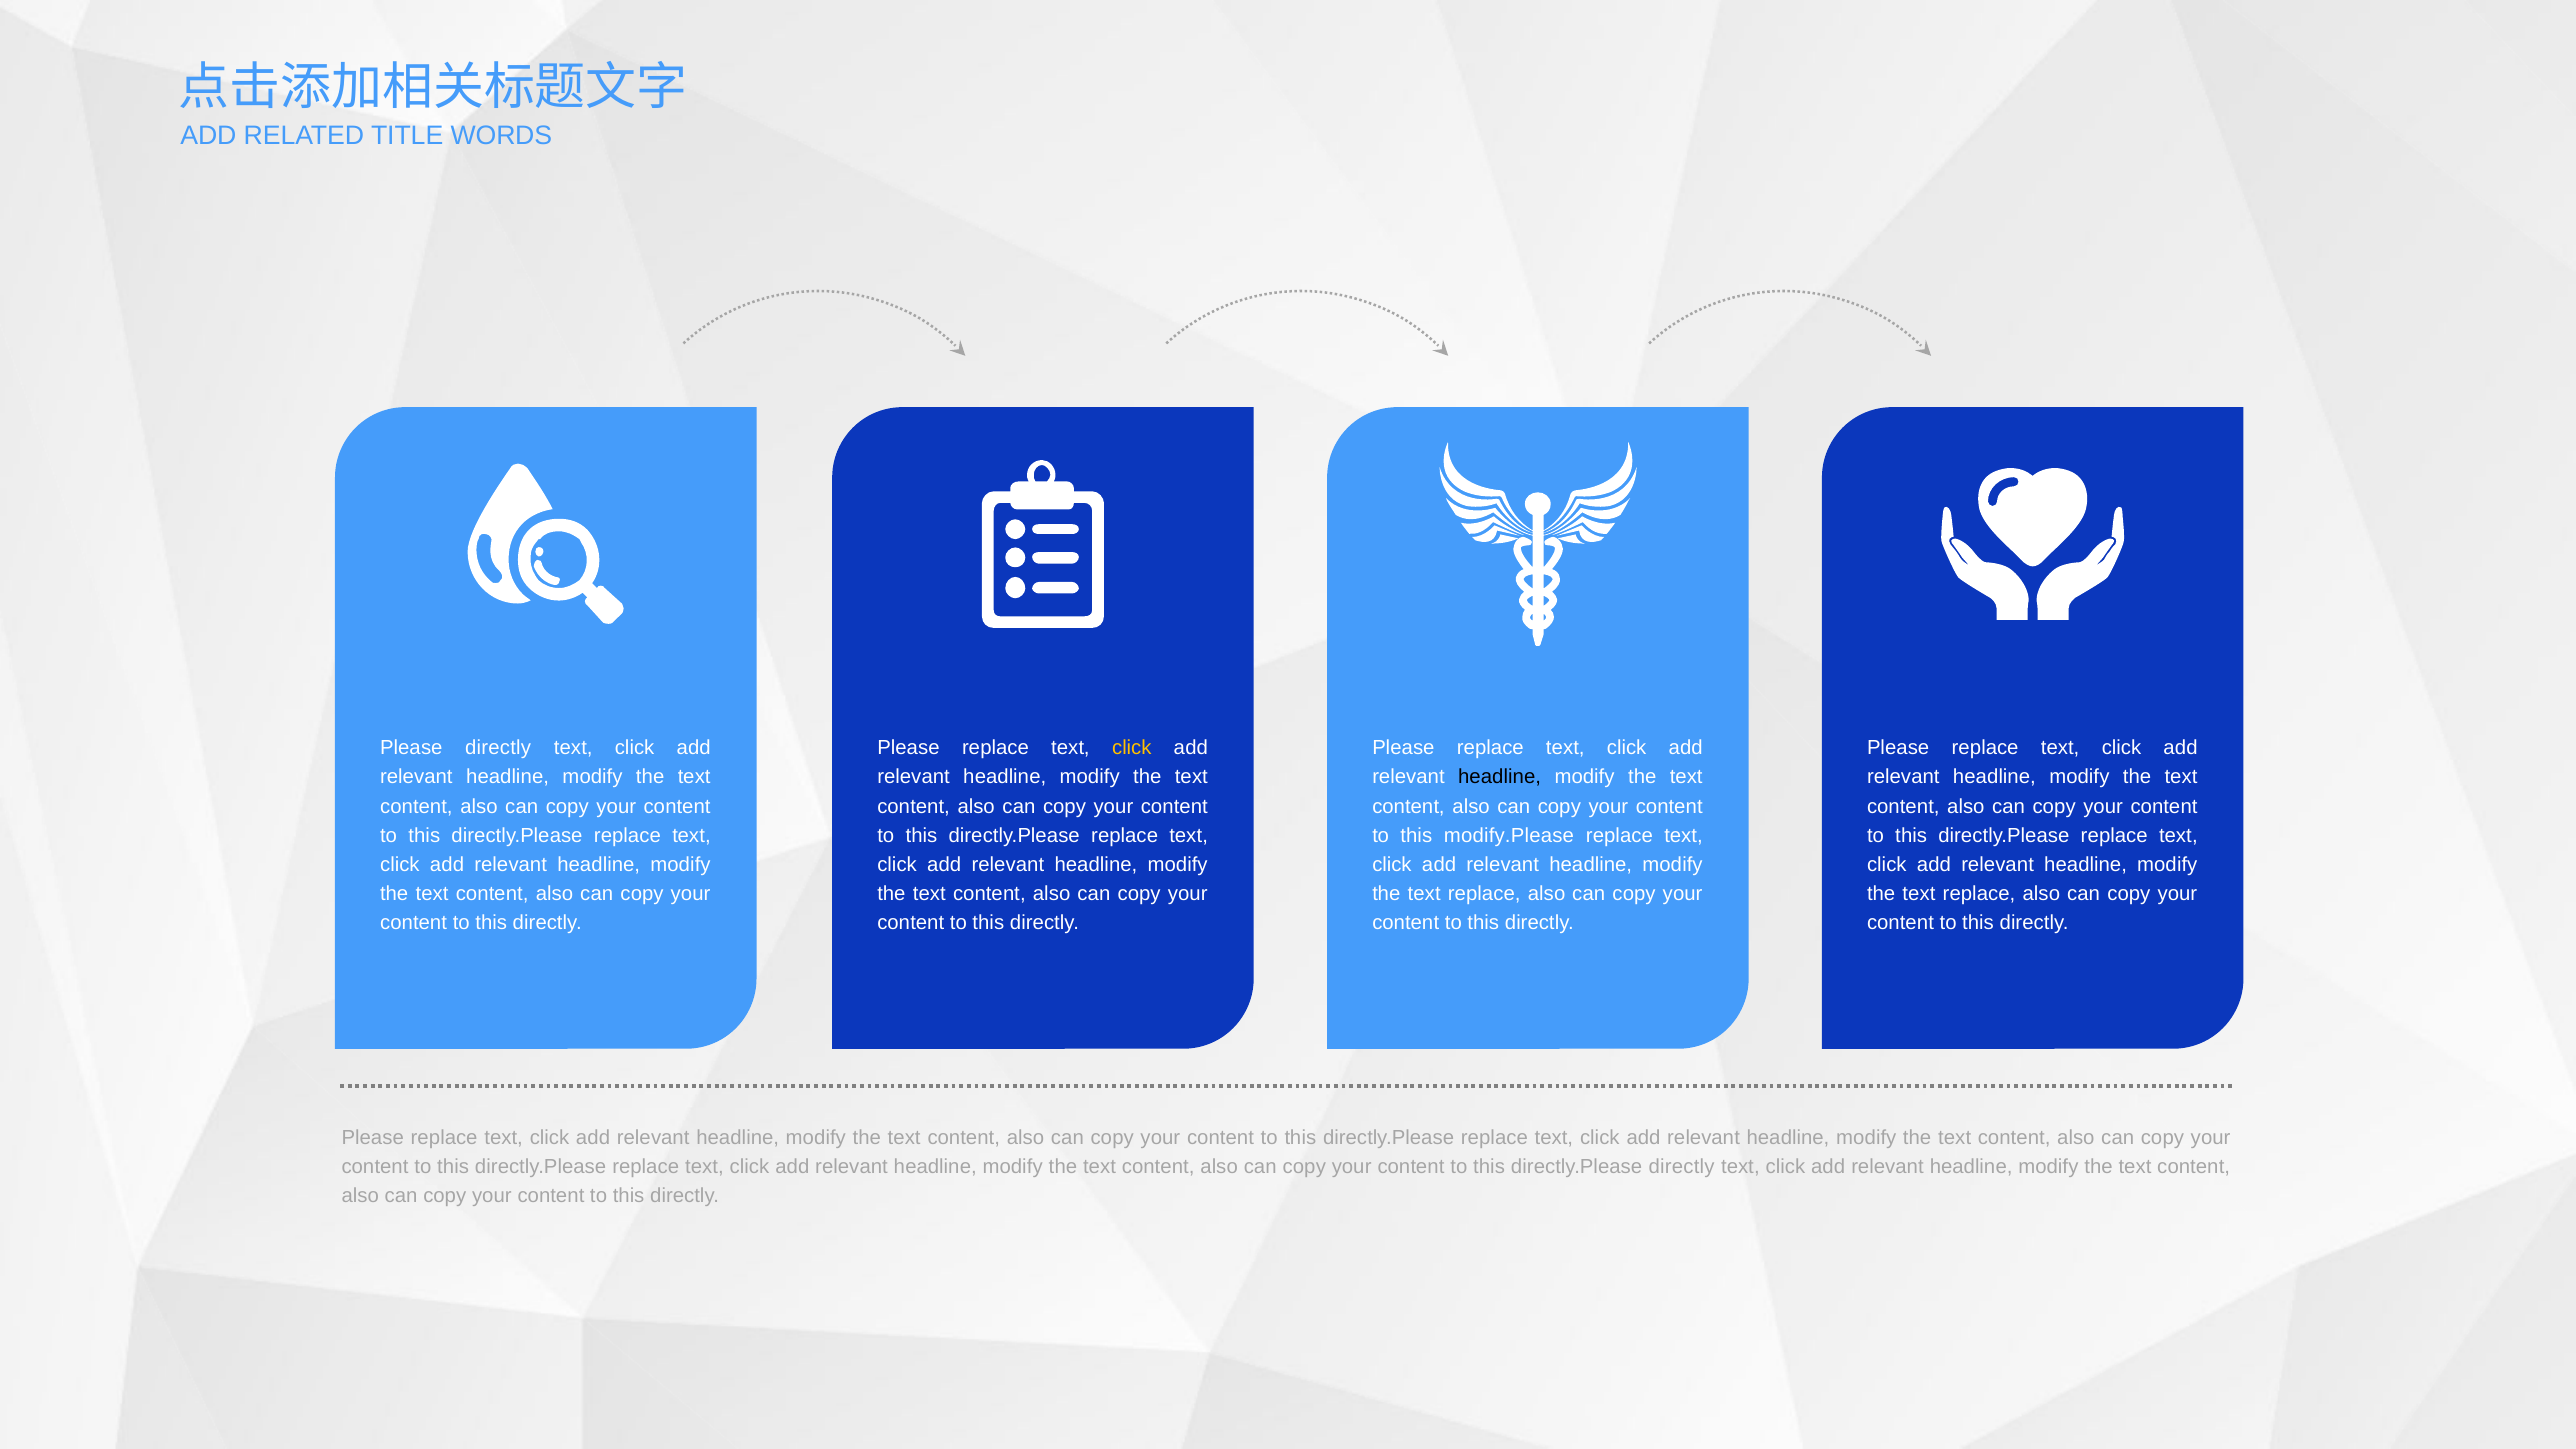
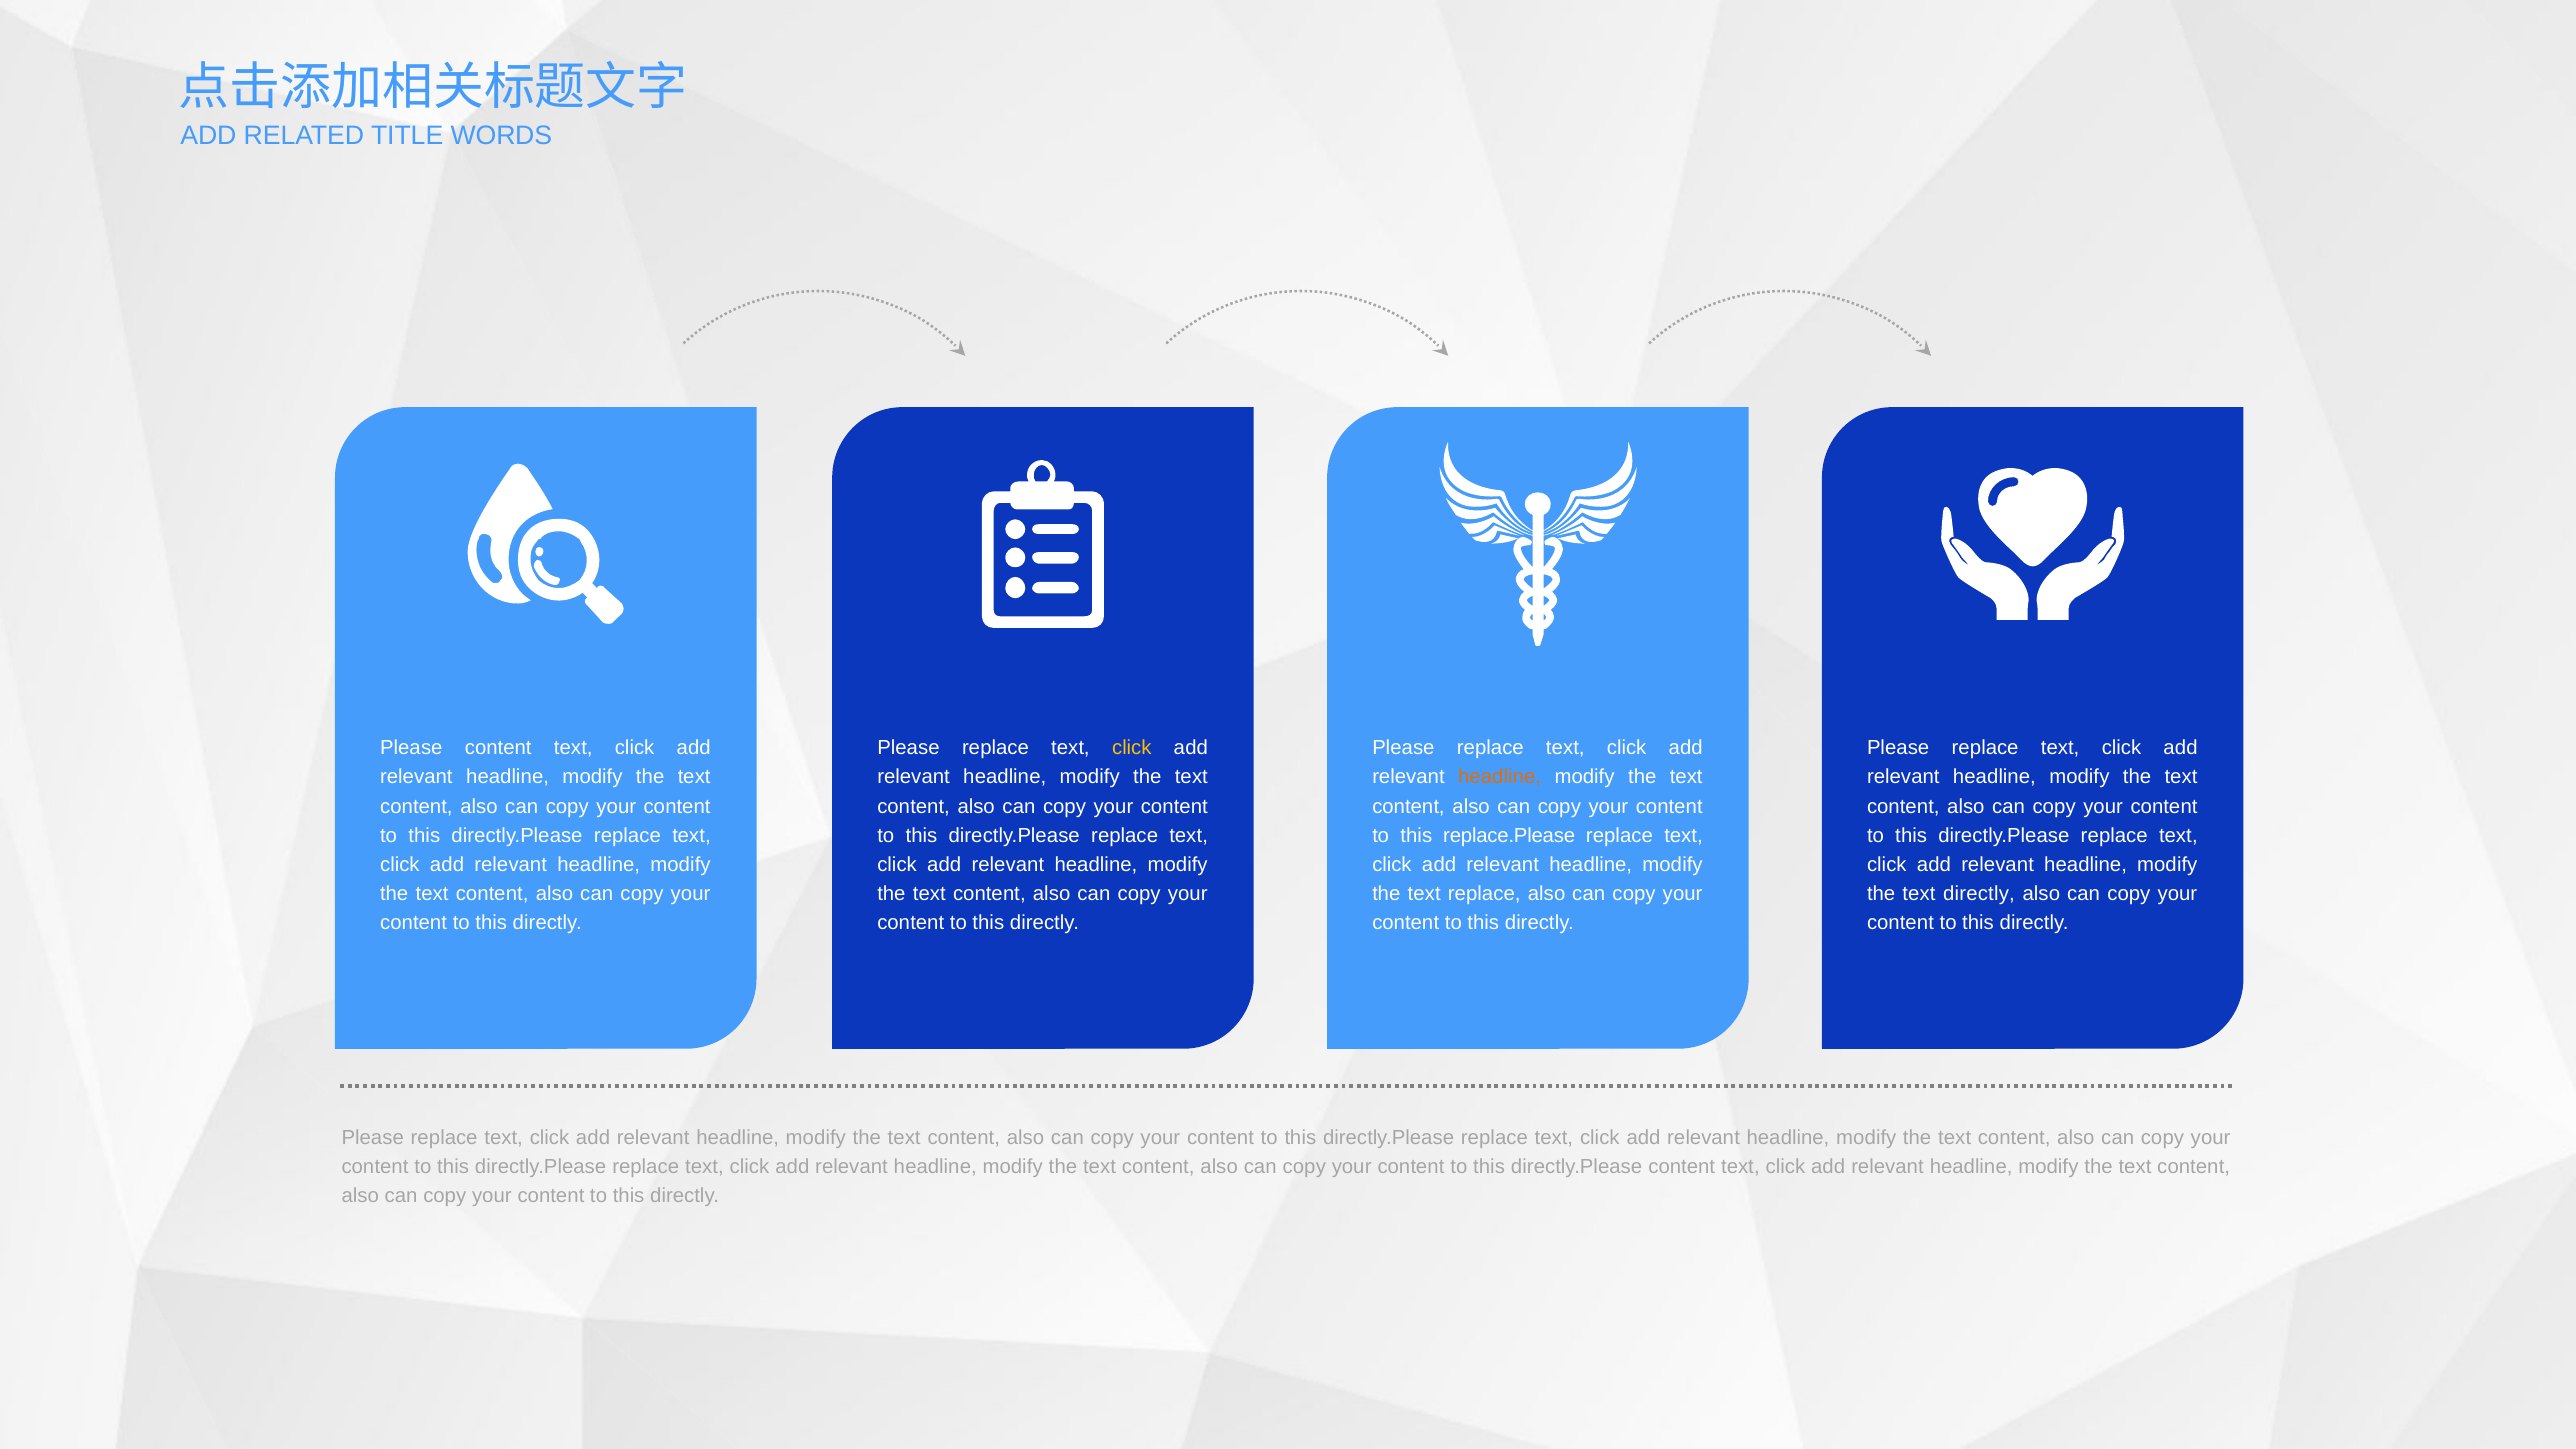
Please directly: directly -> content
headline at (1500, 777) colour: black -> orange
modify.Please: modify.Please -> replace.Please
replace at (1979, 894): replace -> directly
directly.Please directly: directly -> content
